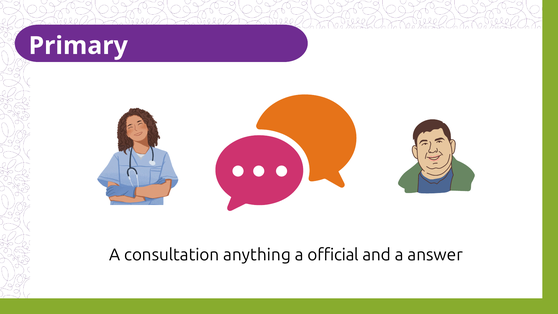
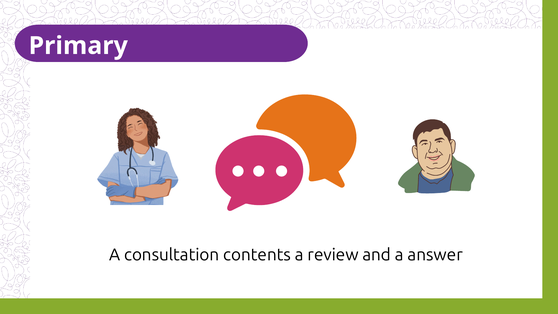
anything: anything -> contents
official: official -> review
